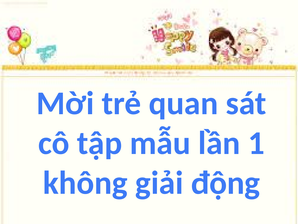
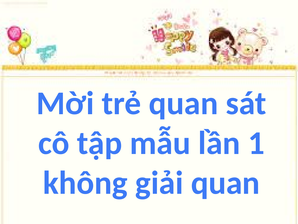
giải động: động -> quan
